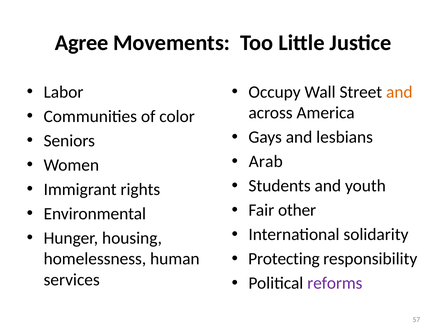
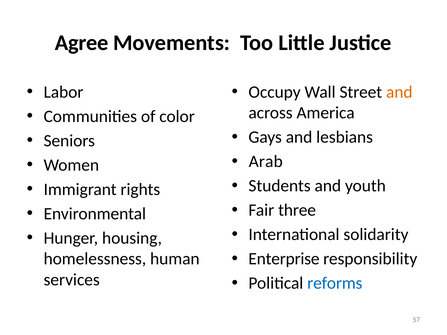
other: other -> three
Protecting: Protecting -> Enterprise
reforms colour: purple -> blue
